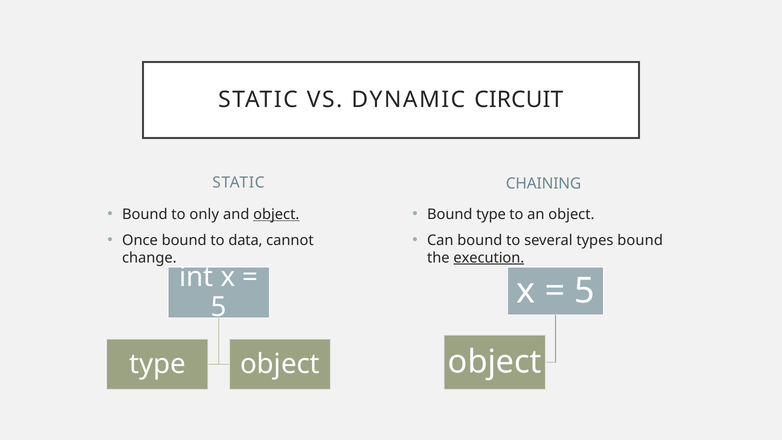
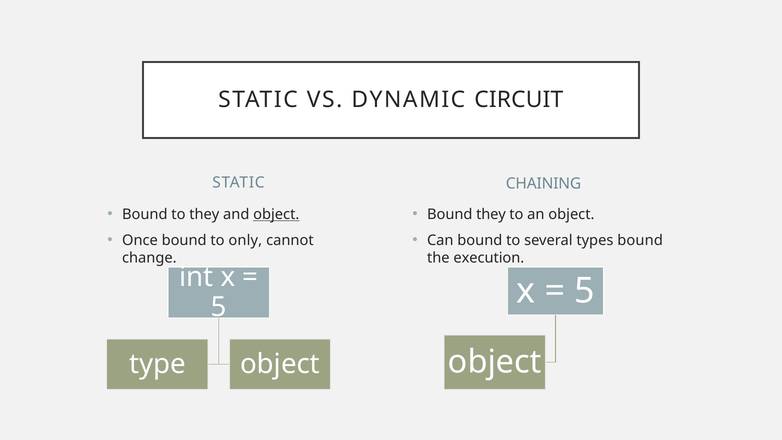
to only: only -> they
Bound type: type -> they
data: data -> only
execution underline: present -> none
